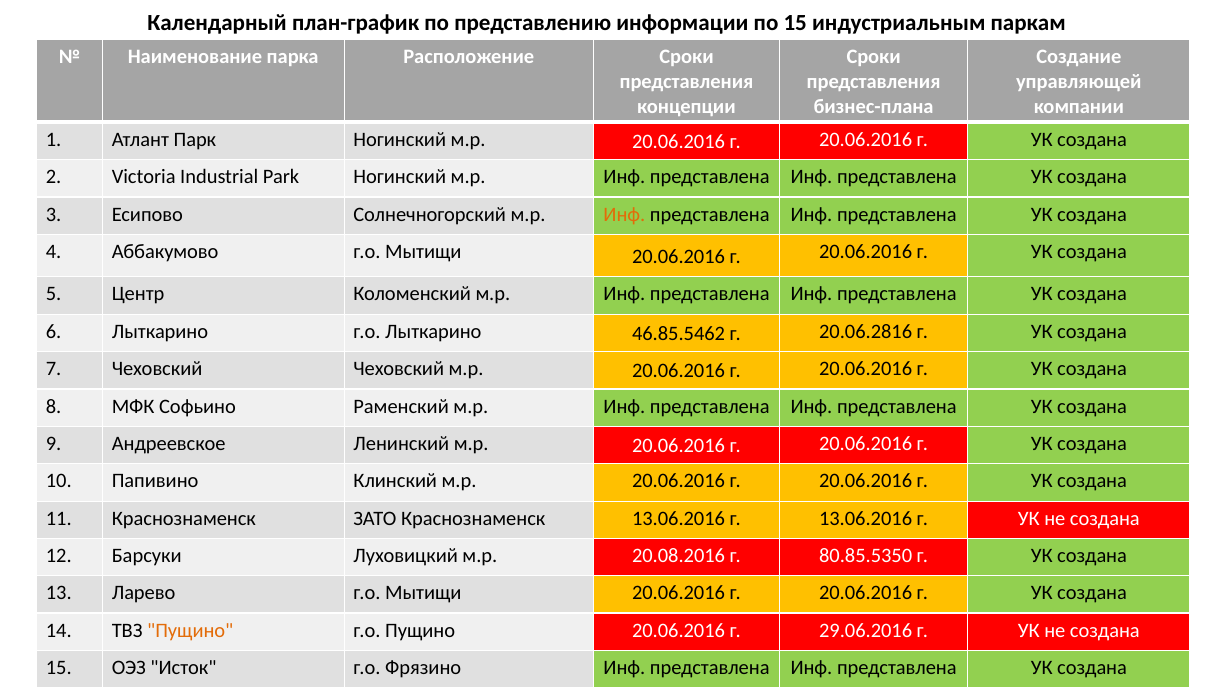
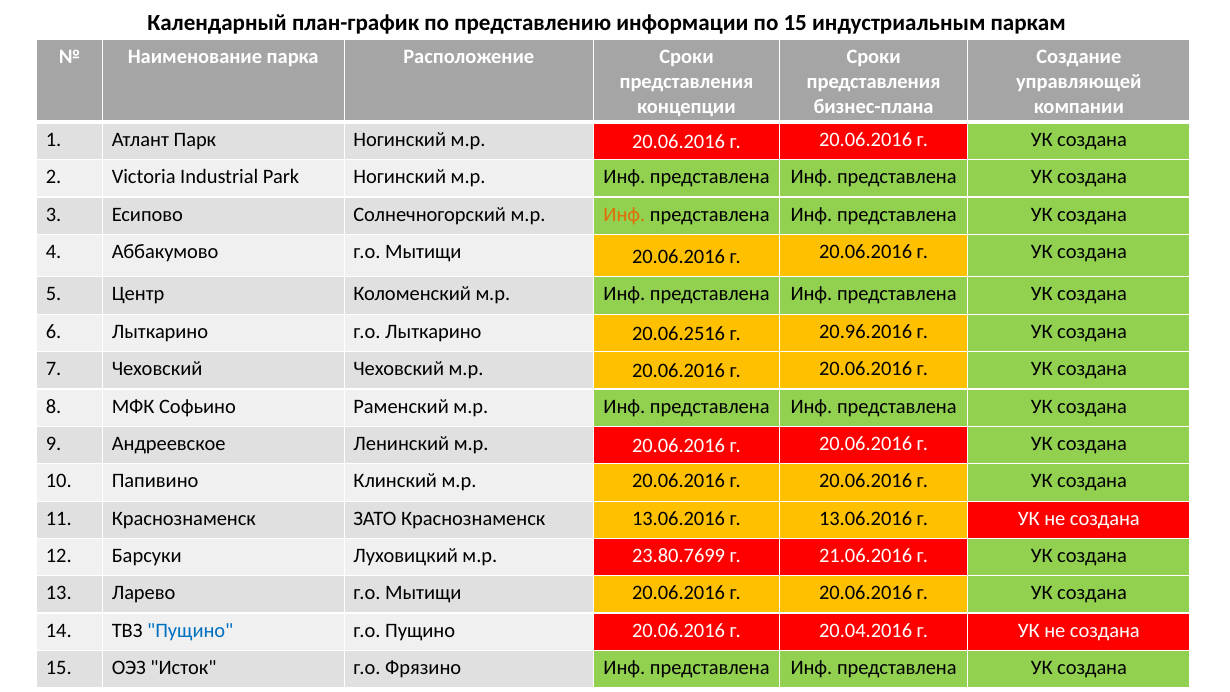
46.85.5462: 46.85.5462 -> 20.06.2516
20.06.2816: 20.06.2816 -> 20.96.2016
20.08.2016: 20.08.2016 -> 23.80.7699
80.85.5350: 80.85.5350 -> 21.06.2016
Пущино at (190, 630) colour: orange -> blue
29.06.2016: 29.06.2016 -> 20.04.2016
